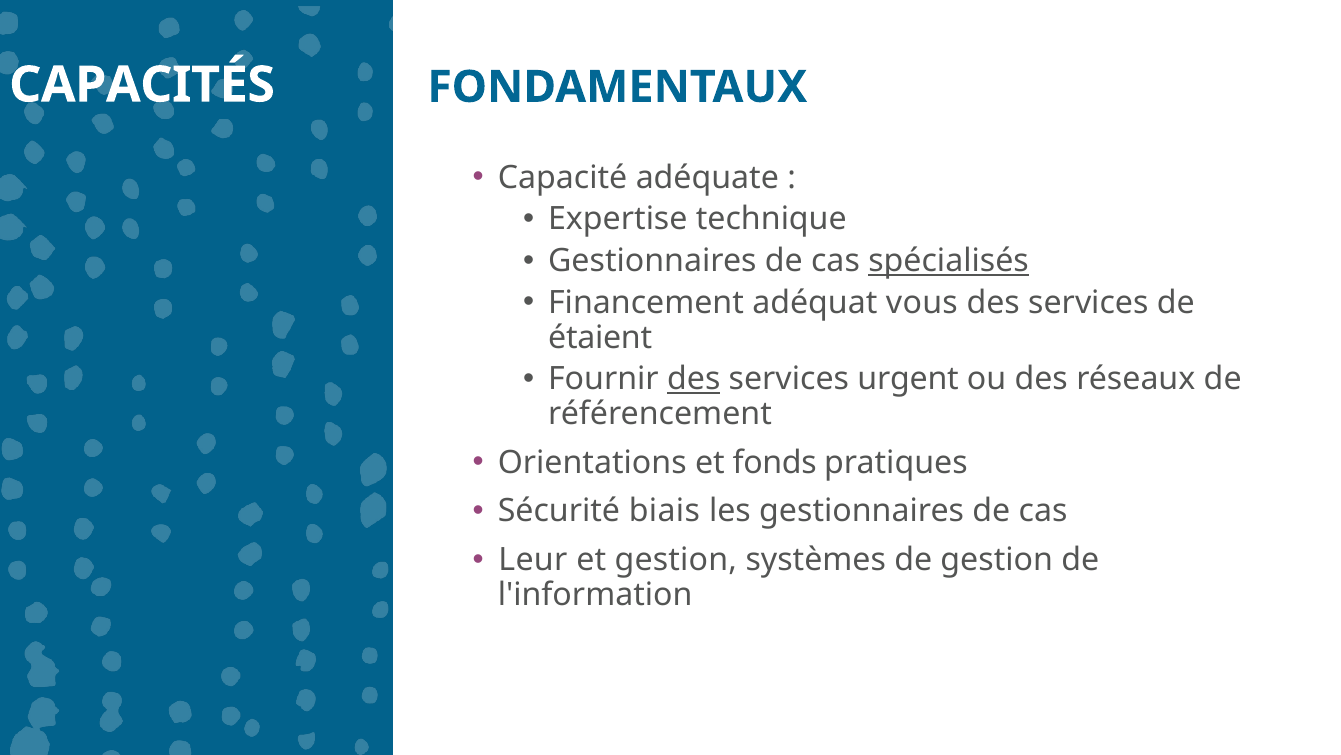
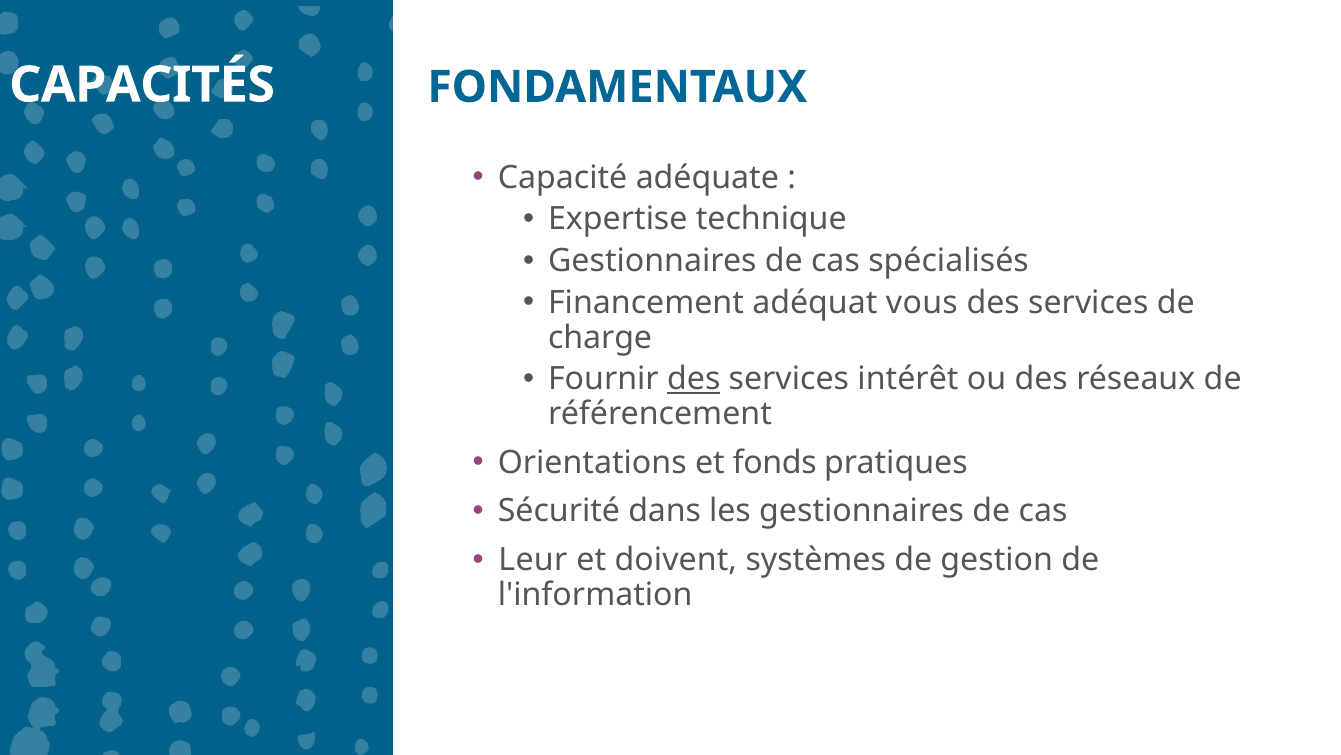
spécialisés underline: present -> none
étaient: étaient -> charge
urgent: urgent -> intérêt
biais: biais -> dans
et gestion: gestion -> doivent
